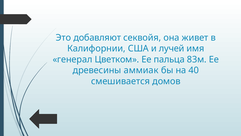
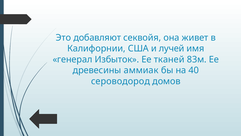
Цветком: Цветком -> Избыток
пальца: пальца -> тканей
смешивается: смешивается -> сероводород
